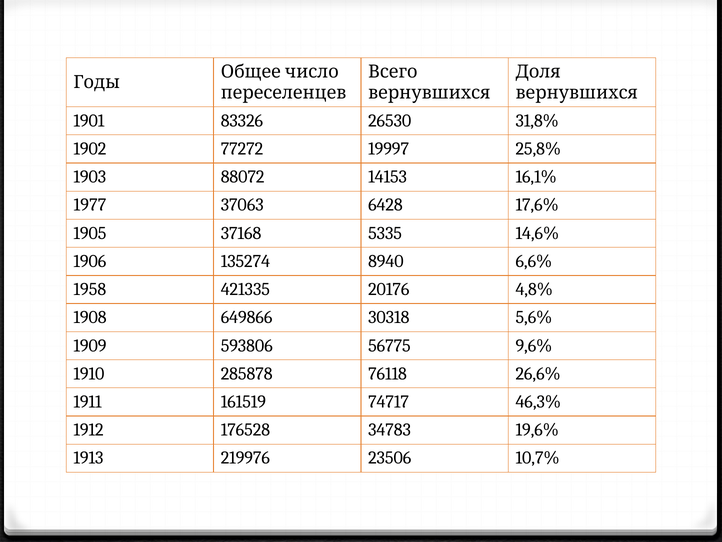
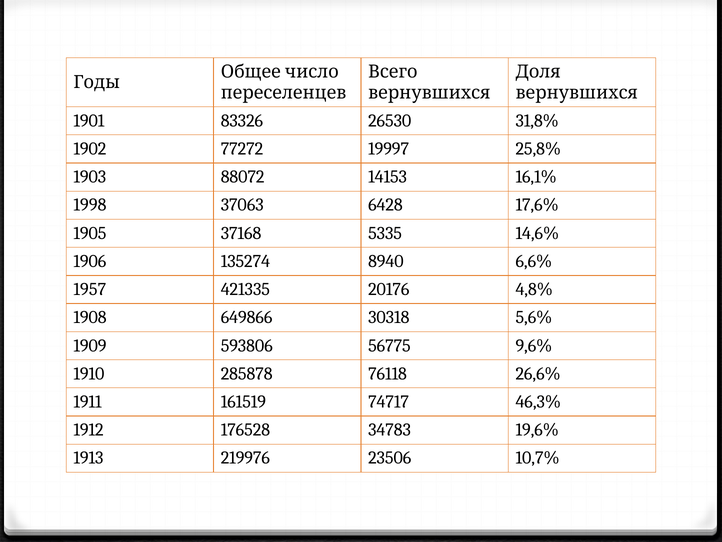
1977: 1977 -> 1998
1958: 1958 -> 1957
